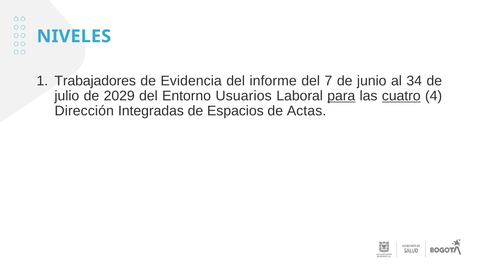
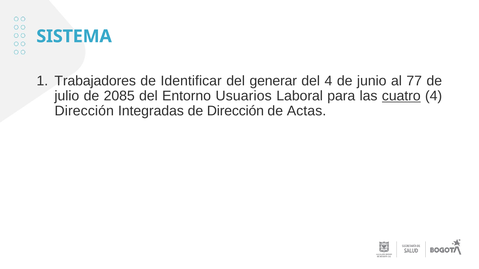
NIVELES: NIVELES -> SISTEMA
Evidencia: Evidencia -> Identificar
informe: informe -> generar
del 7: 7 -> 4
34: 34 -> 77
2029: 2029 -> 2085
para underline: present -> none
de Espacios: Espacios -> Dirección
